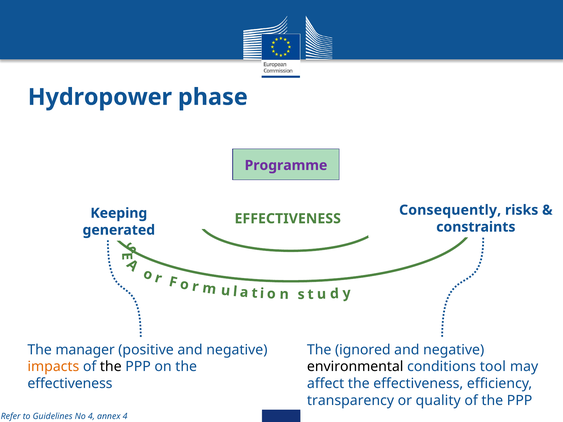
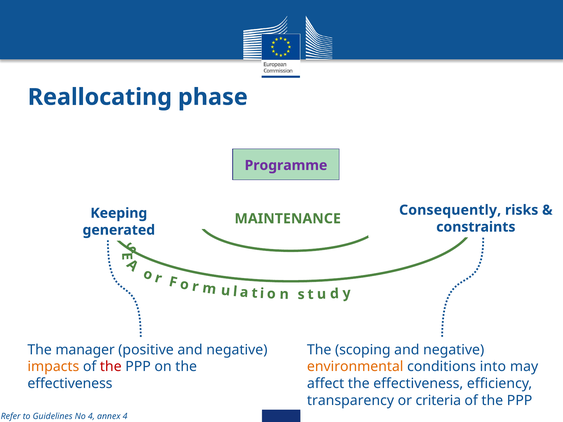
Hydropower: Hydropower -> Reallocating
EFFECTIVENESS at (288, 219): EFFECTIVENESS -> MAINTENANCE
ignored: ignored -> scoping
the at (111, 367) colour: black -> red
environmental colour: black -> orange
tool: tool -> into
quality: quality -> criteria
